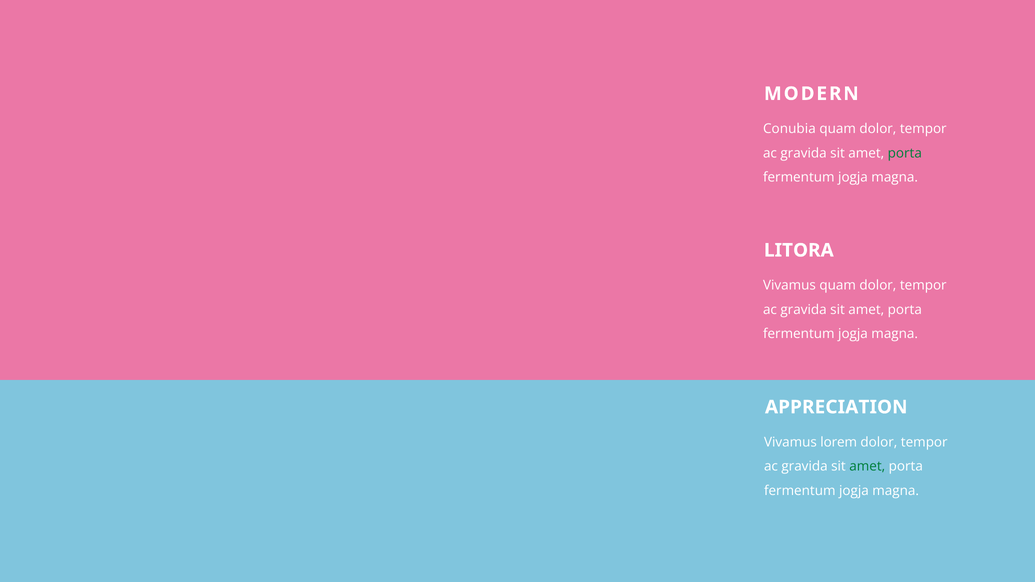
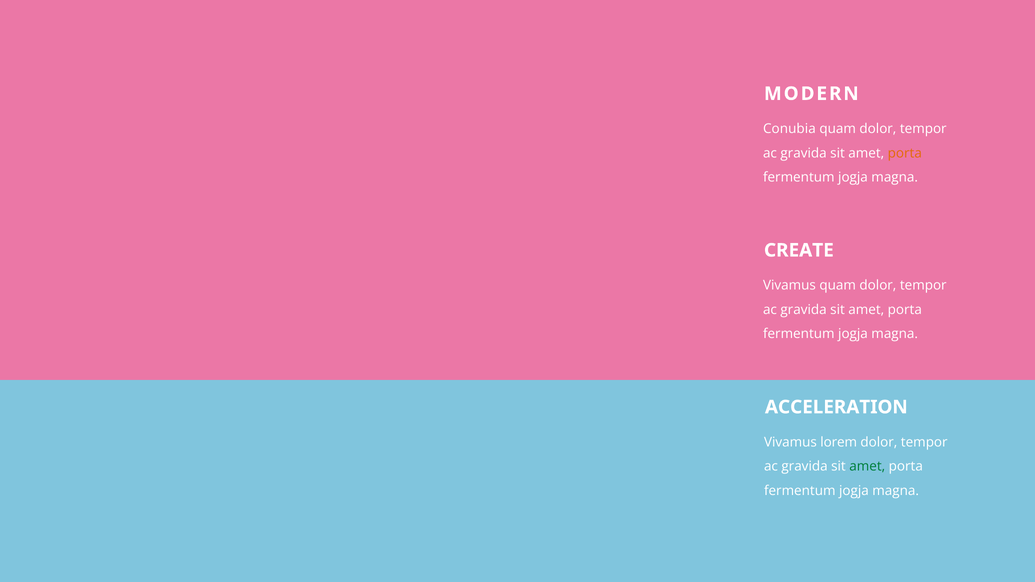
porta at (905, 153) colour: green -> orange
LITORA: LITORA -> CREATE
APPRECIATION: APPRECIATION -> ACCELERATION
